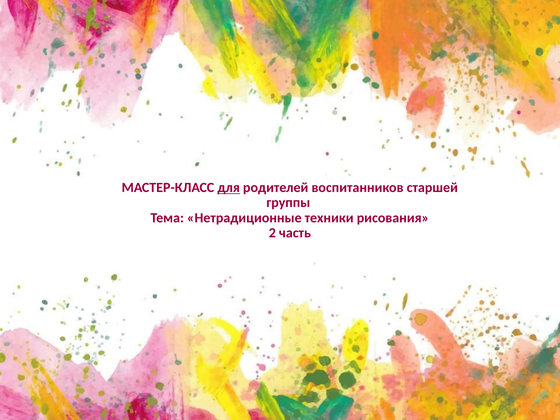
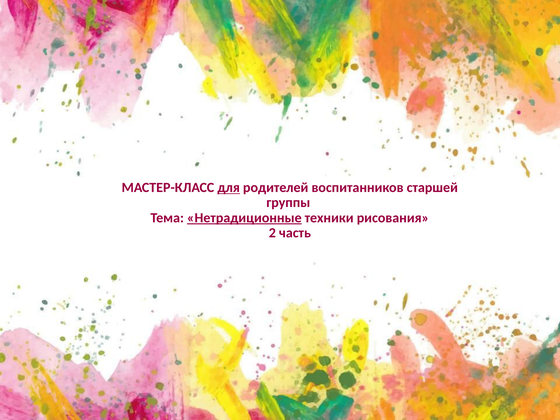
Нетрадиционные underline: none -> present
